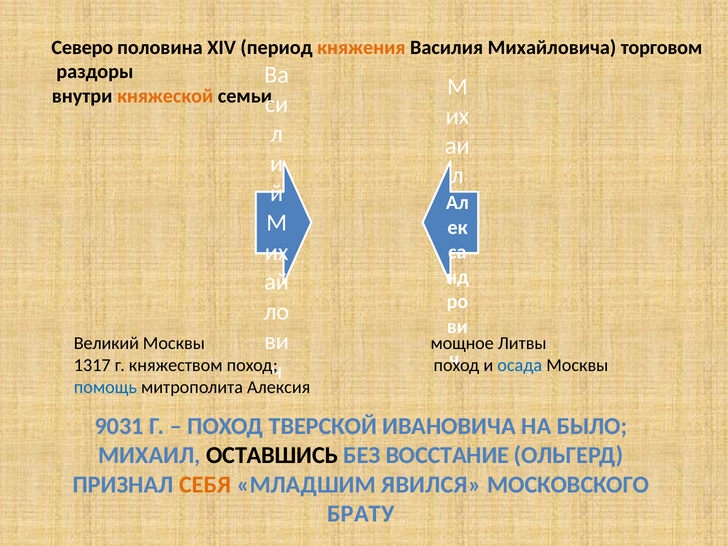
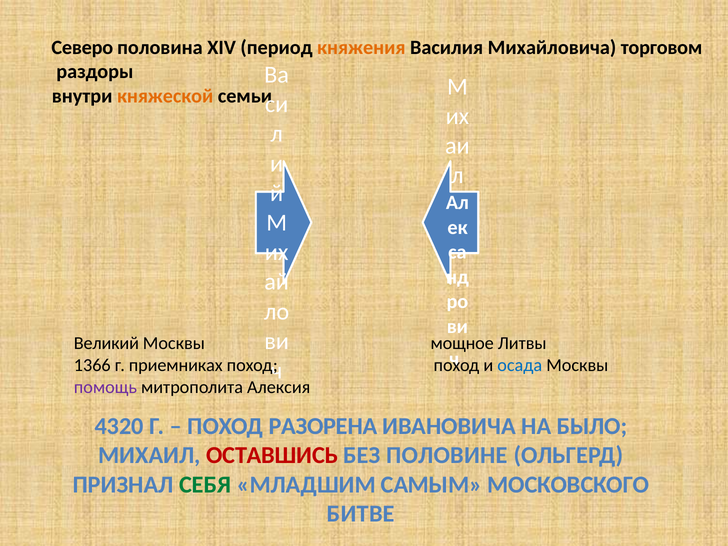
1317: 1317 -> 1366
княжеством: княжеством -> приемниках
помощь colour: blue -> purple
9031: 9031 -> 4320
ТВЕРСКОЙ: ТВЕРСКОЙ -> РАЗОРЕНА
ОСТАВШИСЬ colour: black -> red
ВОССТАНИЕ: ВОССТАНИЕ -> ПОЛОВИНЕ
СЕБЯ colour: orange -> green
ЯВИЛСЯ: ЯВИЛСЯ -> САМЫМ
БРАТУ: БРАТУ -> БИТВЕ
